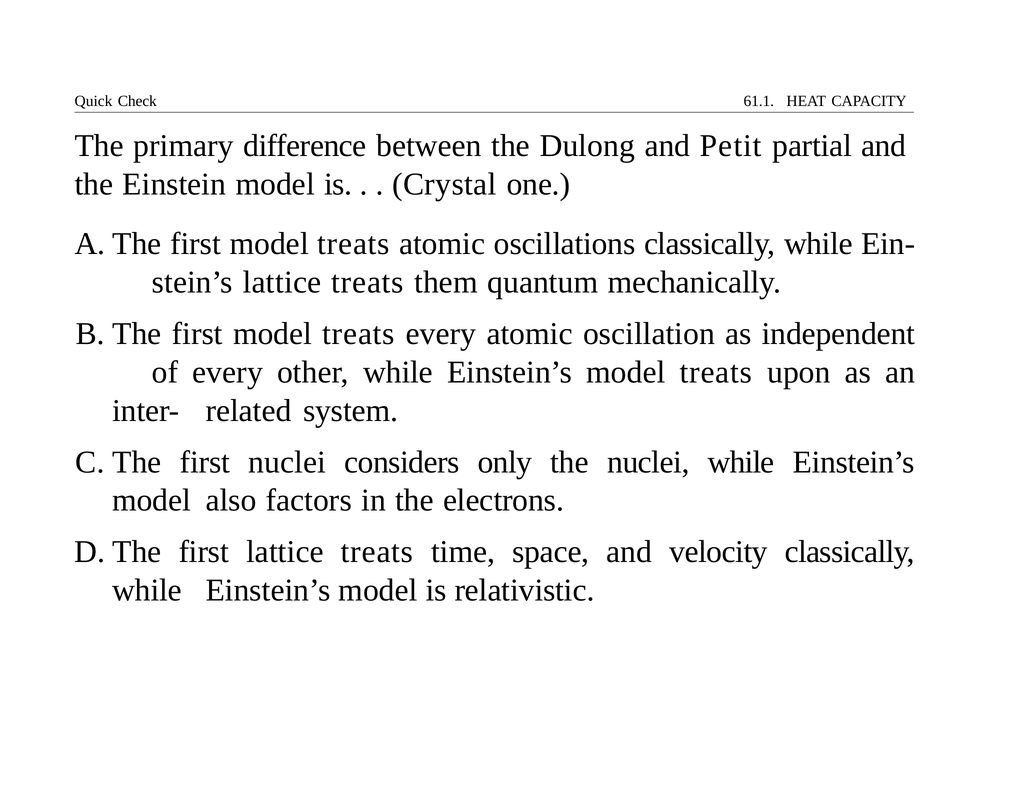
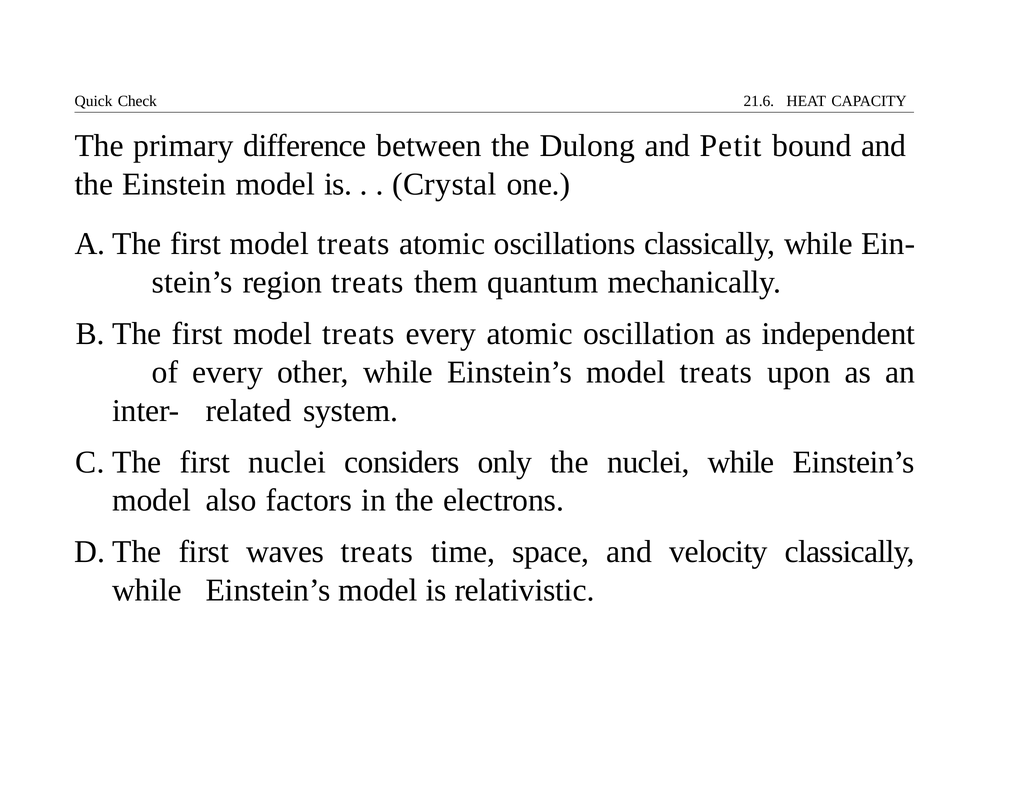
61.1: 61.1 -> 21.6
partial: partial -> bound
stein’s lattice: lattice -> region
first lattice: lattice -> waves
